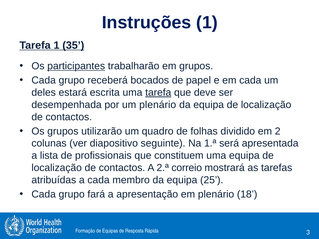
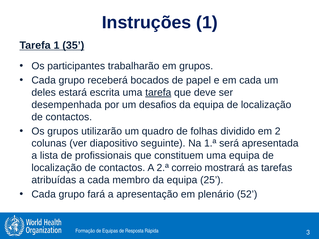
participantes underline: present -> none
um plenário: plenário -> desafios
18: 18 -> 52
